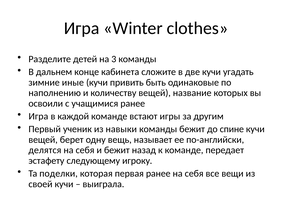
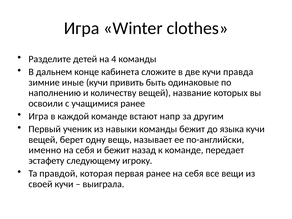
3: 3 -> 4
угадать: угадать -> правда
игры: игры -> напр
спине: спине -> языка
делятся: делятся -> именно
поделки: поделки -> правдой
